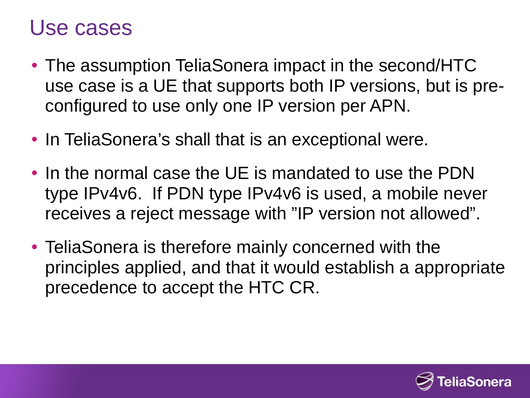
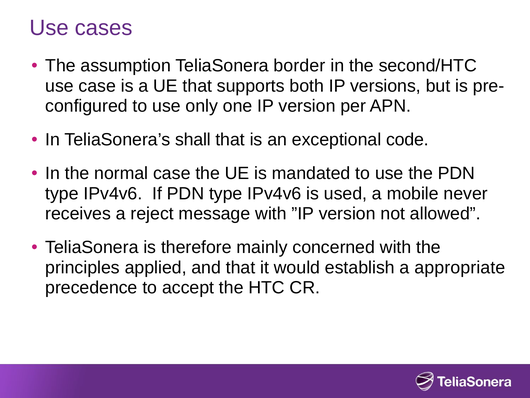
impact: impact -> border
were: were -> code
